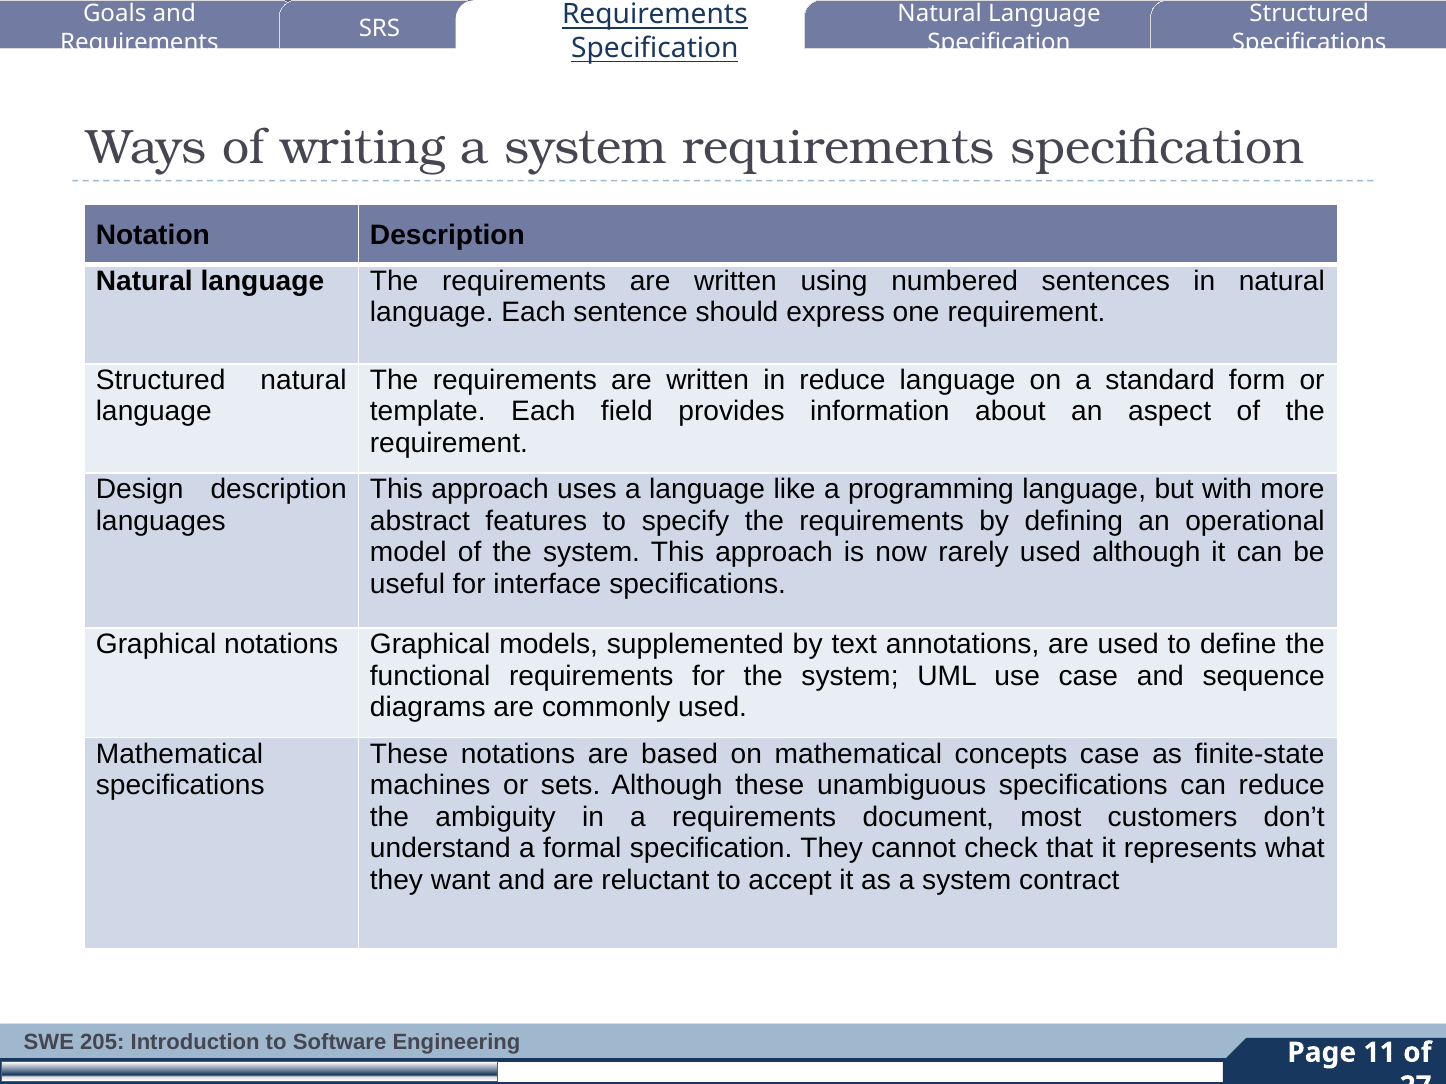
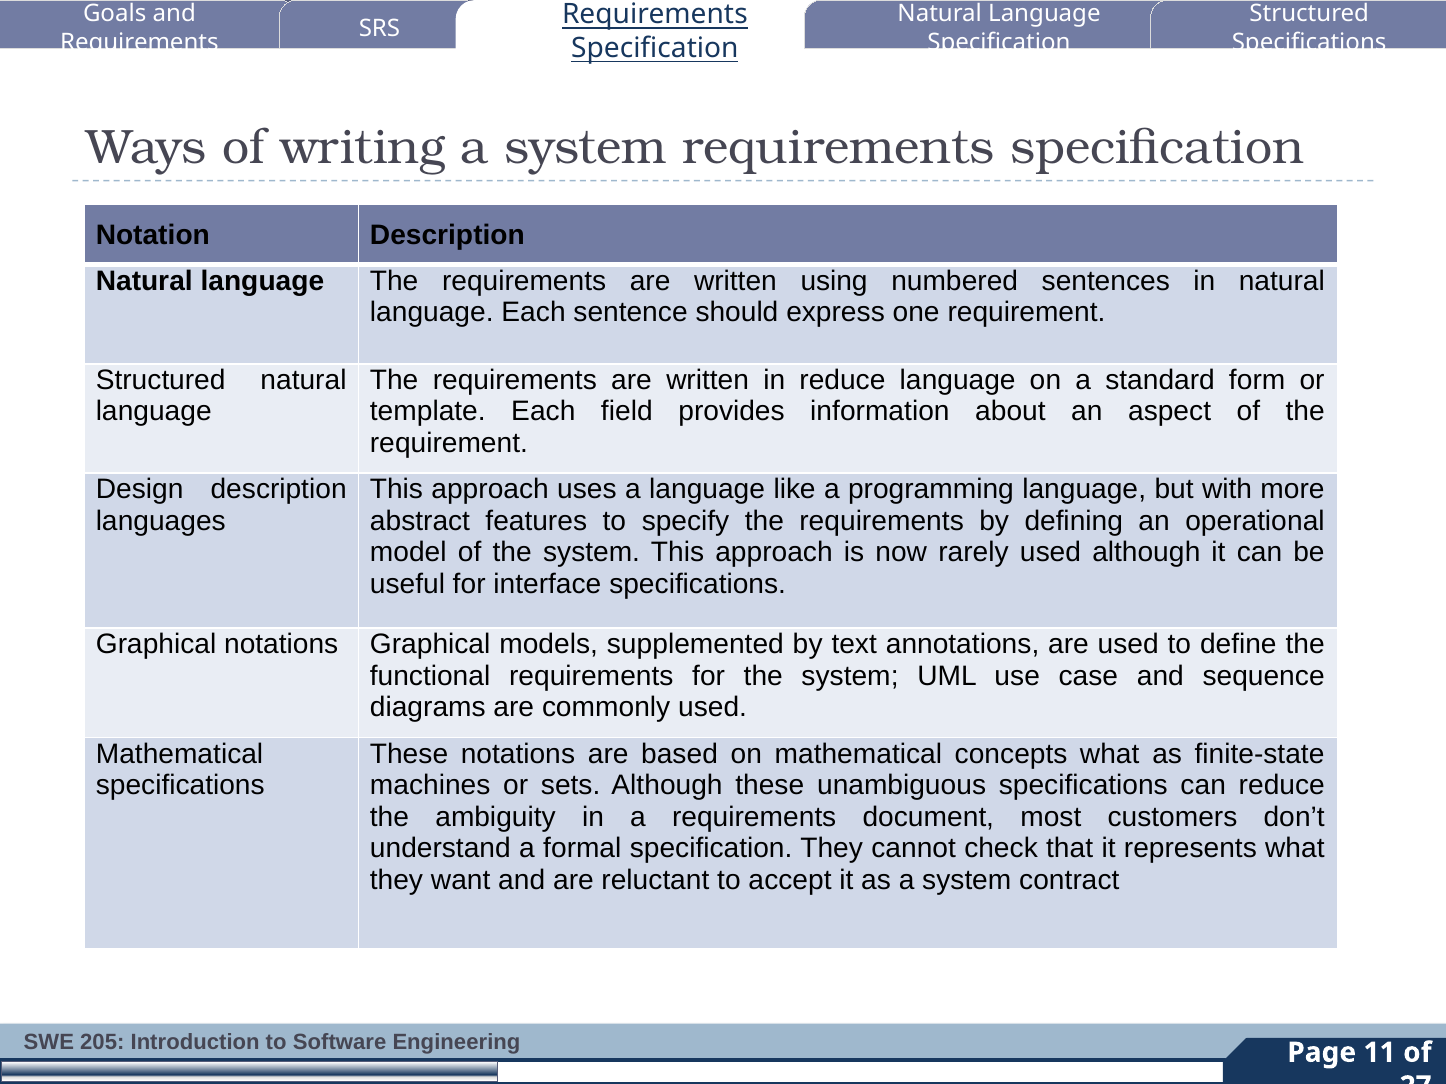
concepts case: case -> what
